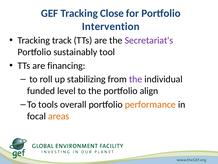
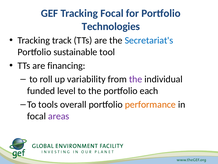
Tracking Close: Close -> Focal
Intervention: Intervention -> Technologies
Secretariat's colour: purple -> blue
sustainably: sustainably -> sustainable
stabilizing: stabilizing -> variability
align: align -> each
areas colour: orange -> purple
